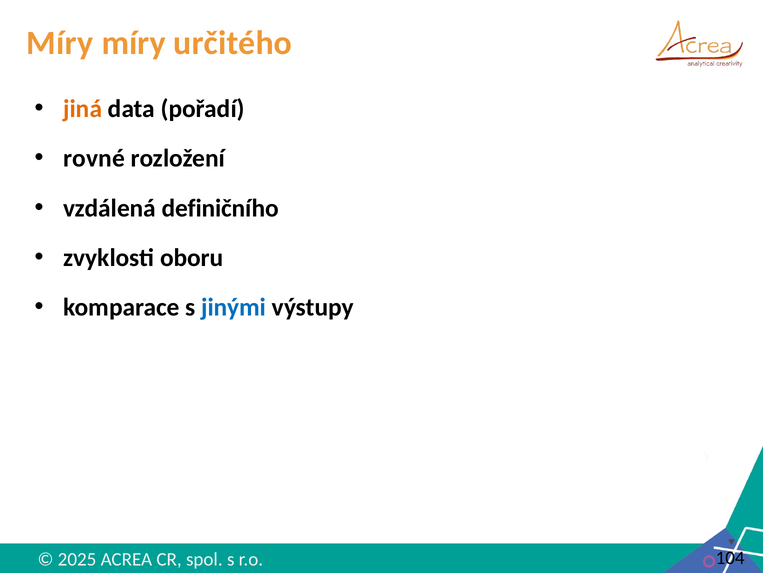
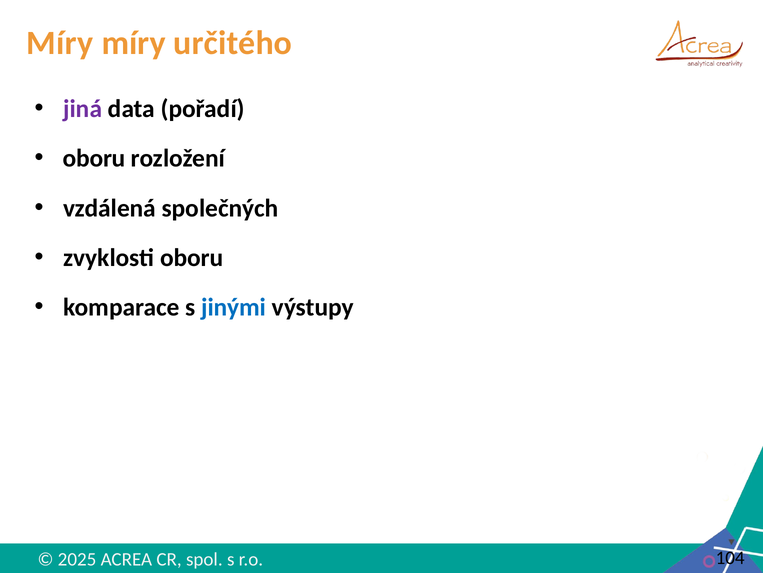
jiná colour: orange -> purple
rovné at (94, 158): rovné -> oboru
definičního: definičního -> společných
